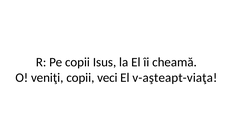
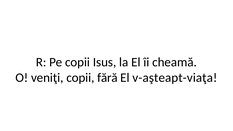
veci: veci -> fără
